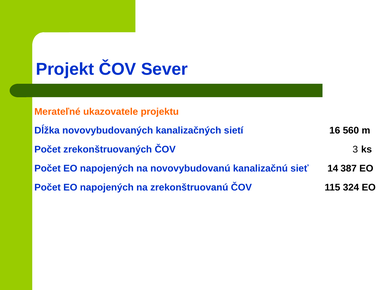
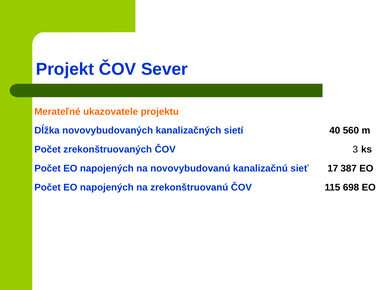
16: 16 -> 40
14: 14 -> 17
324: 324 -> 698
